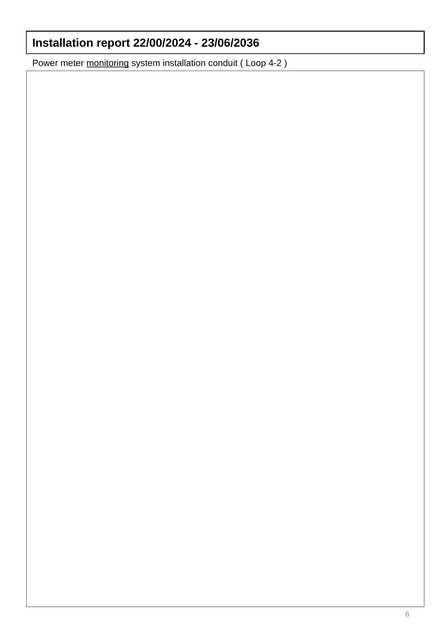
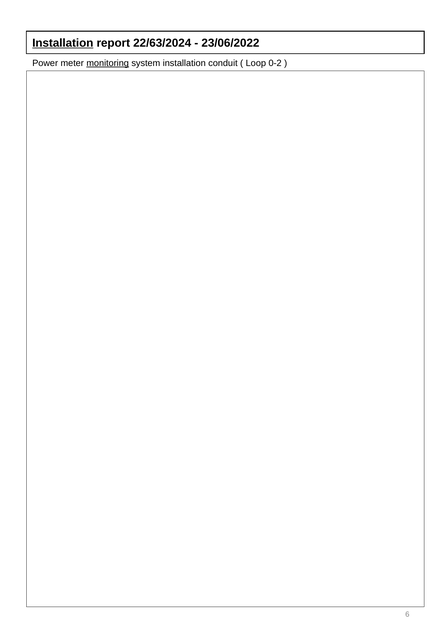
Installation at (63, 43) underline: none -> present
22/00/2024: 22/00/2024 -> 22/63/2024
23/06/2036: 23/06/2036 -> 23/06/2022
4-2: 4-2 -> 0-2
